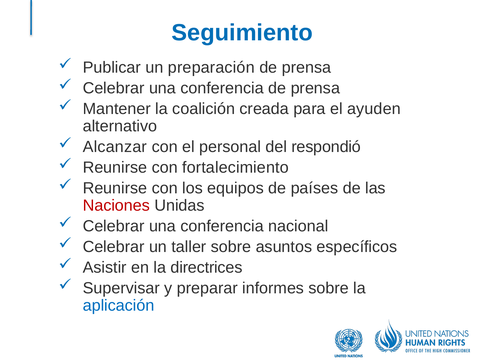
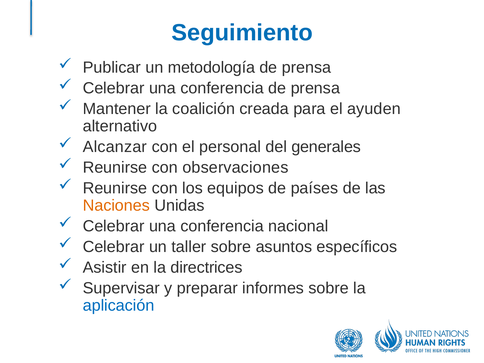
preparación: preparación -> metodología
respondió: respondió -> generales
fortalecimiento: fortalecimiento -> observaciones
Naciones colour: red -> orange
